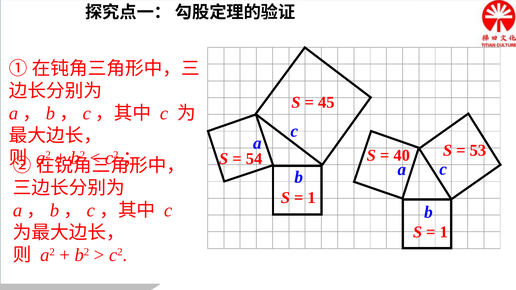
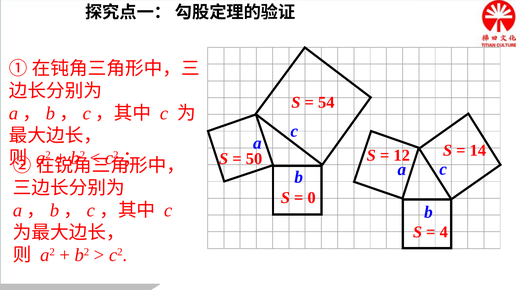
45: 45 -> 54
40: 40 -> 12
53: 53 -> 14
54: 54 -> 50
1 at (312, 198): 1 -> 0
1 at (444, 232): 1 -> 4
